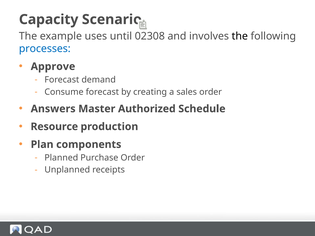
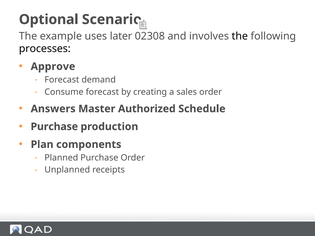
Capacity: Capacity -> Optional
until: until -> later
processes colour: blue -> black
Resource at (54, 127): Resource -> Purchase
